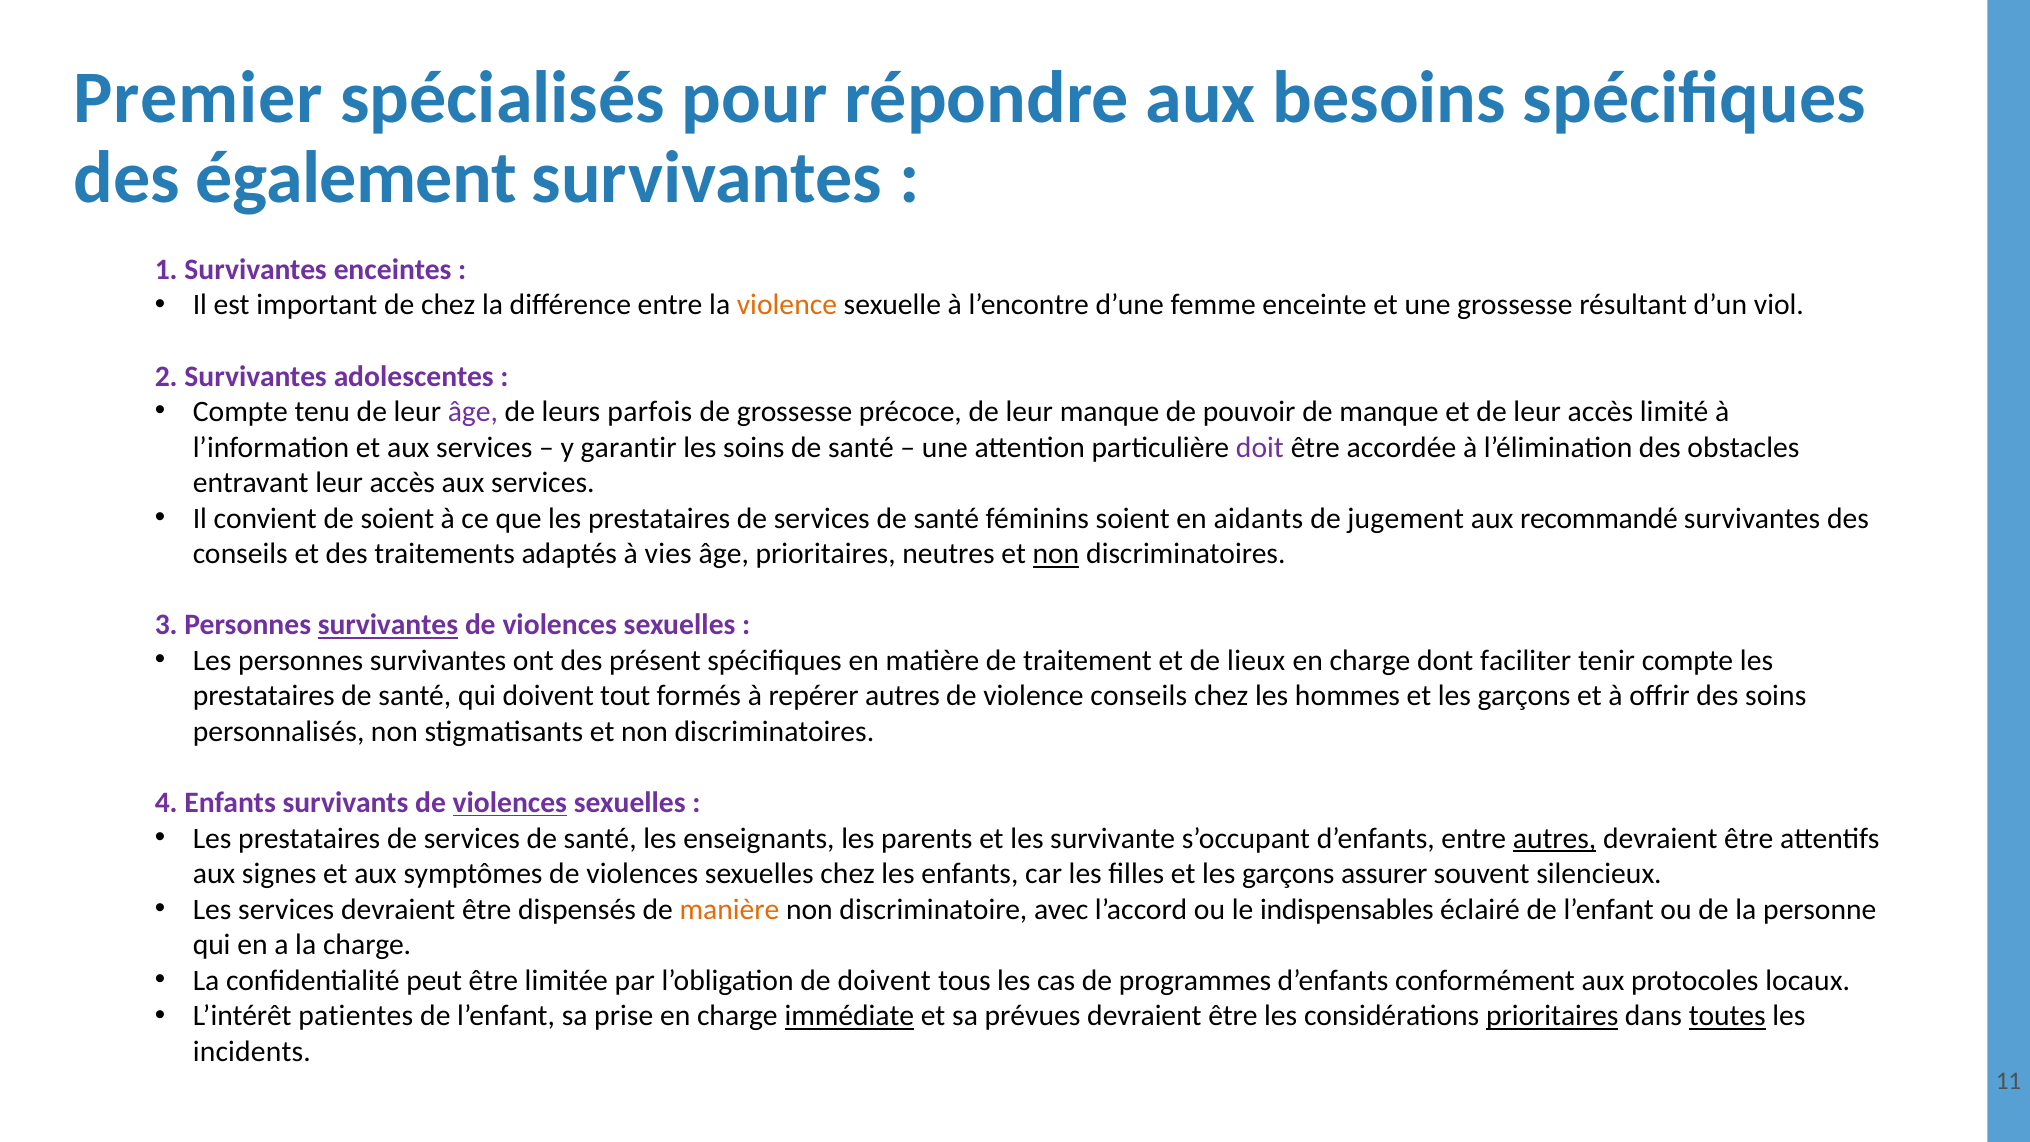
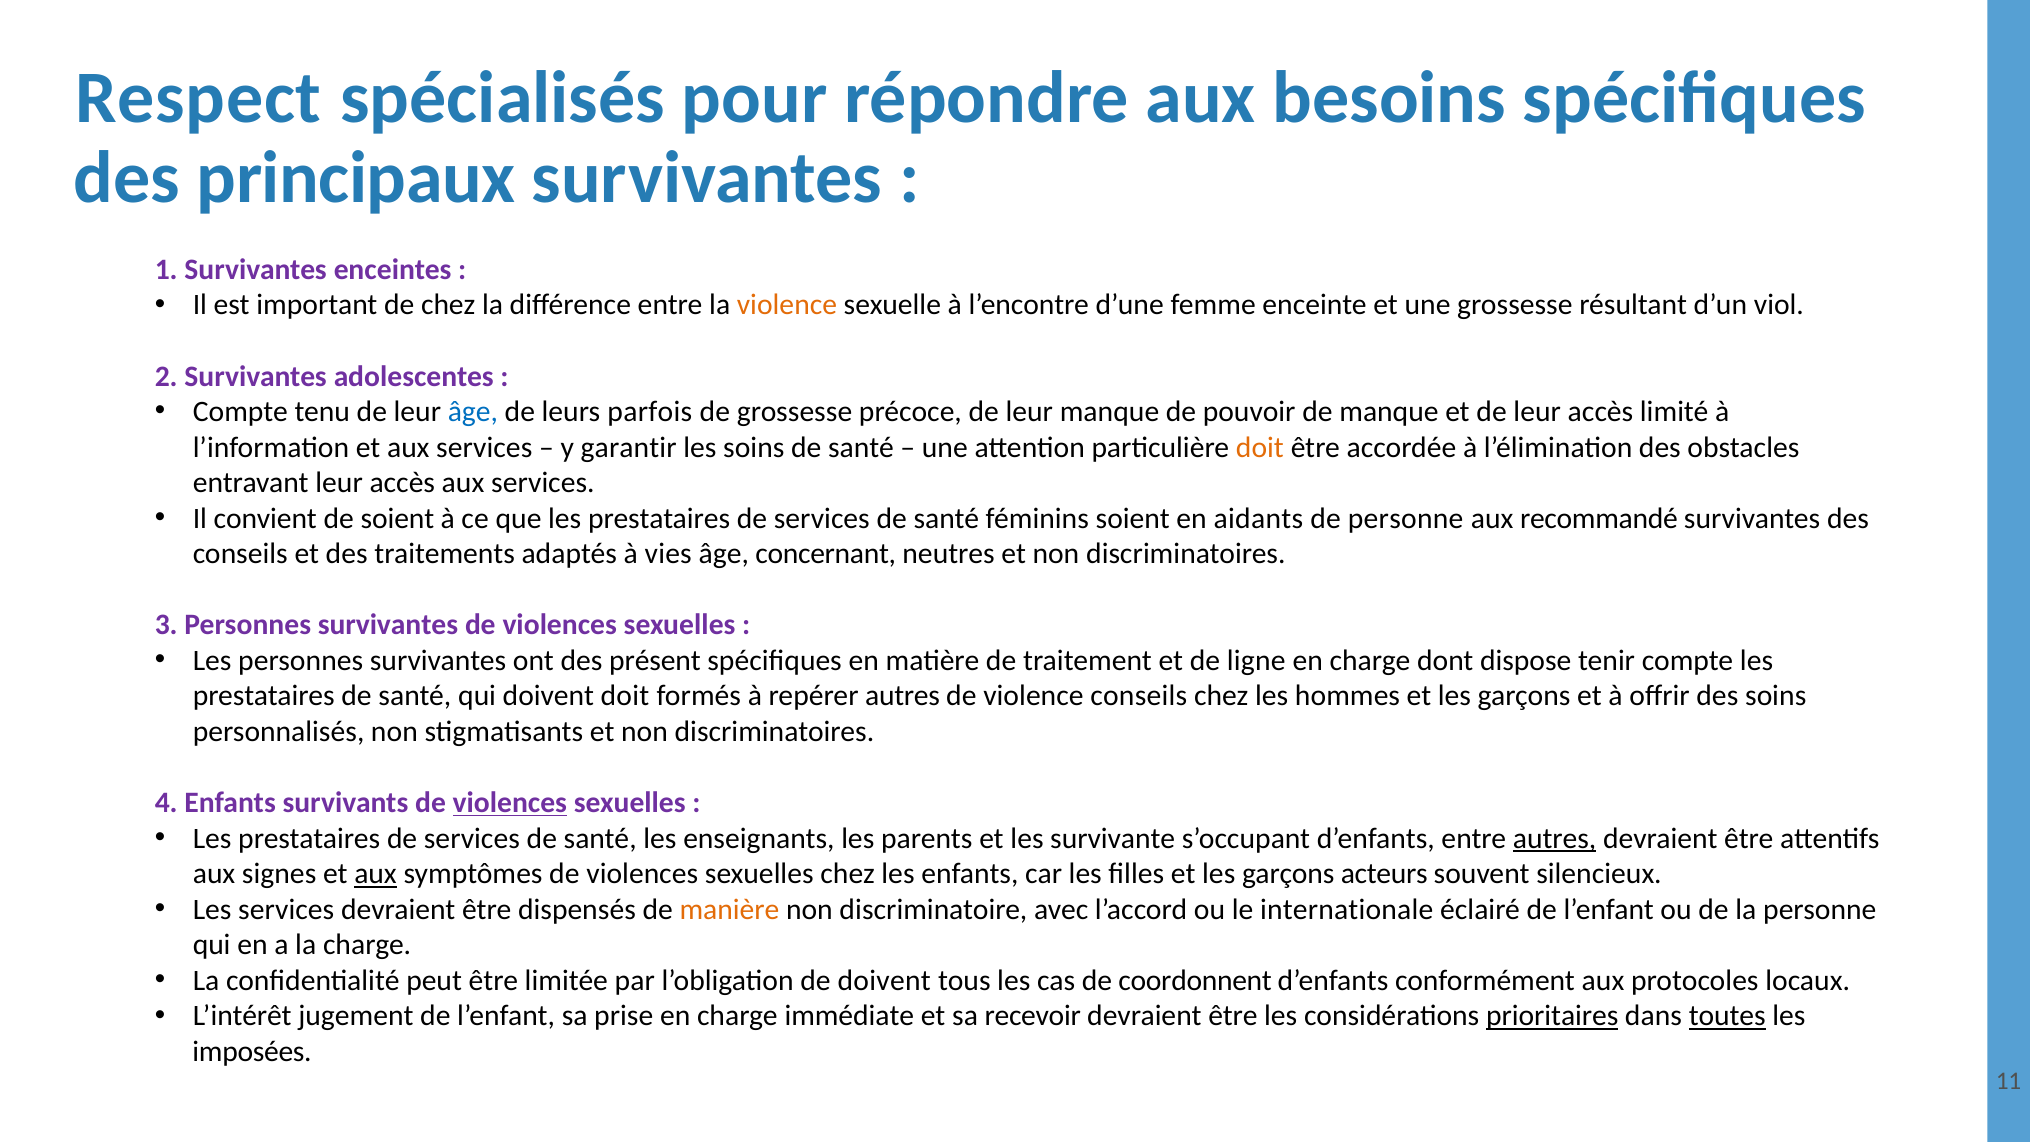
Premier: Premier -> Respect
également: également -> principaux
âge at (473, 412) colour: purple -> blue
doit at (1260, 447) colour: purple -> orange
de jugement: jugement -> personne
âge prioritaires: prioritaires -> concernant
non at (1056, 554) underline: present -> none
survivantes at (388, 625) underline: present -> none
lieux: lieux -> ligne
faciliter: faciliter -> dispose
doivent tout: tout -> doit
aux at (376, 874) underline: none -> present
assurer: assurer -> acteurs
indispensables: indispensables -> internationale
programmes: programmes -> coordonnent
patientes: patientes -> jugement
immédiate underline: present -> none
prévues: prévues -> recevoir
incidents: incidents -> imposées
